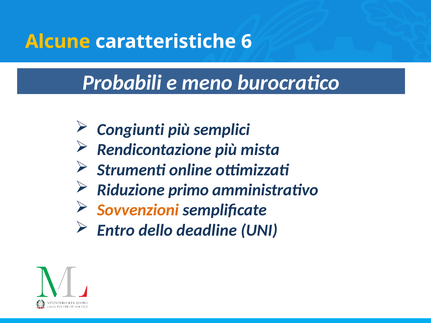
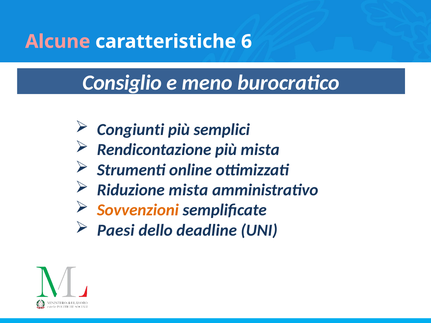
Alcune colour: yellow -> pink
Probabili: Probabili -> Consiglio
Riduzione primo: primo -> mista
Entro: Entro -> Paesi
